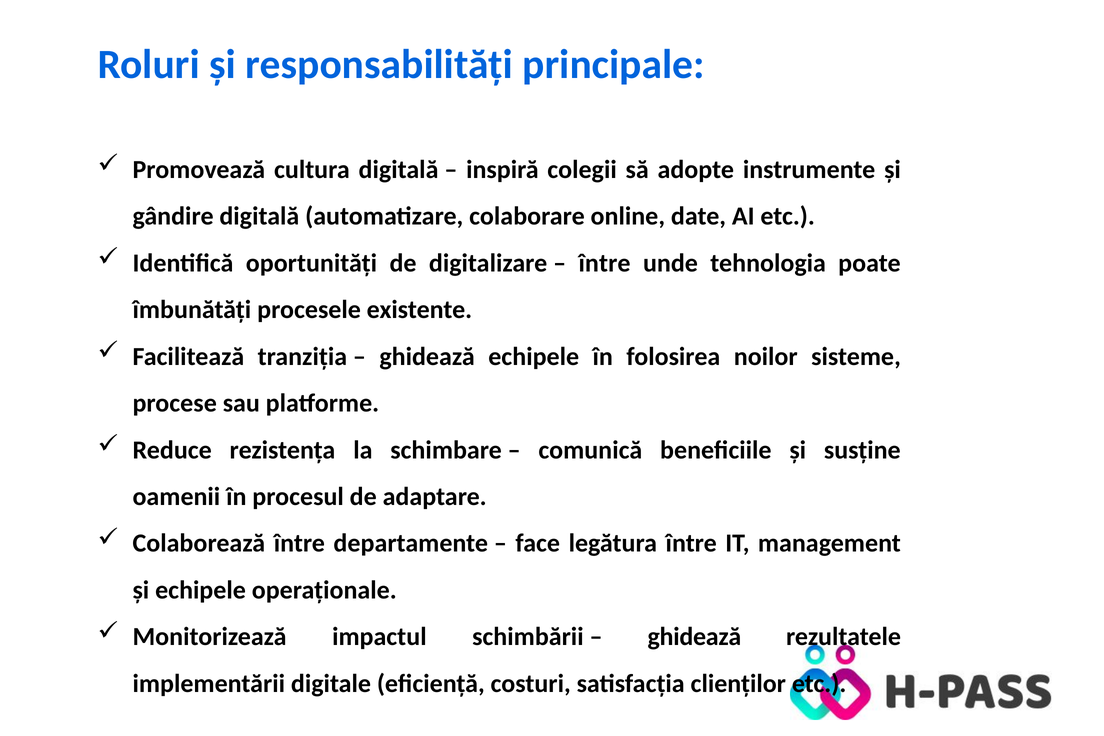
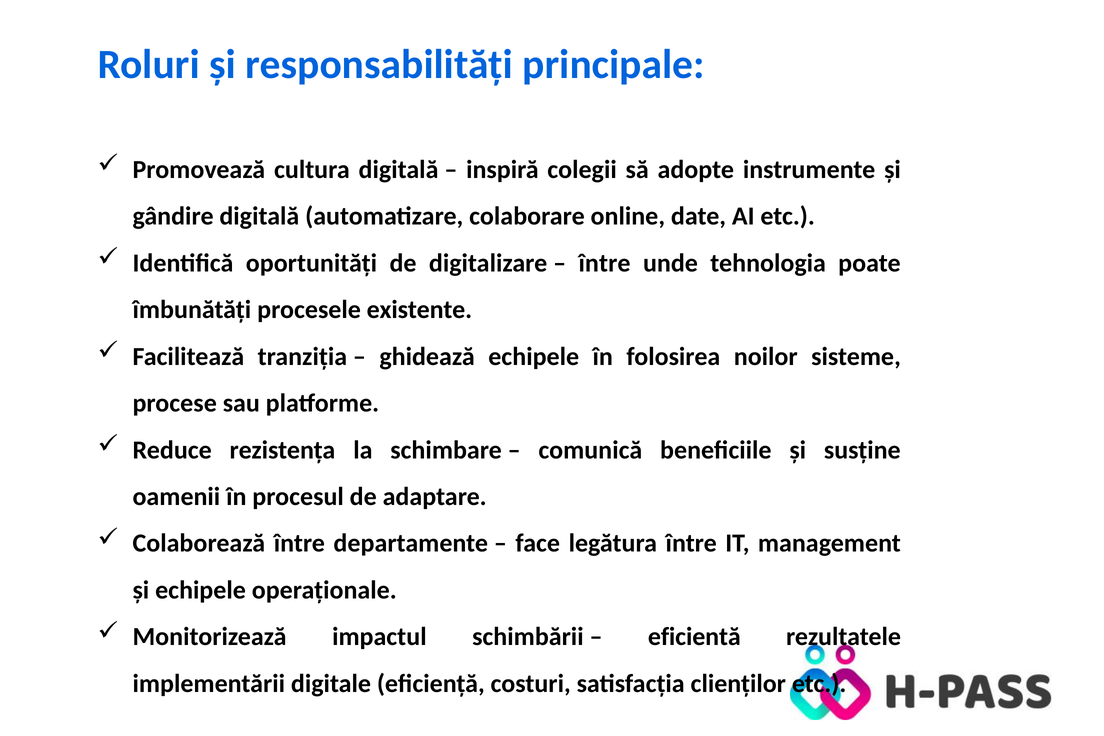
ghidează at (694, 637): ghidează -> eficientă
